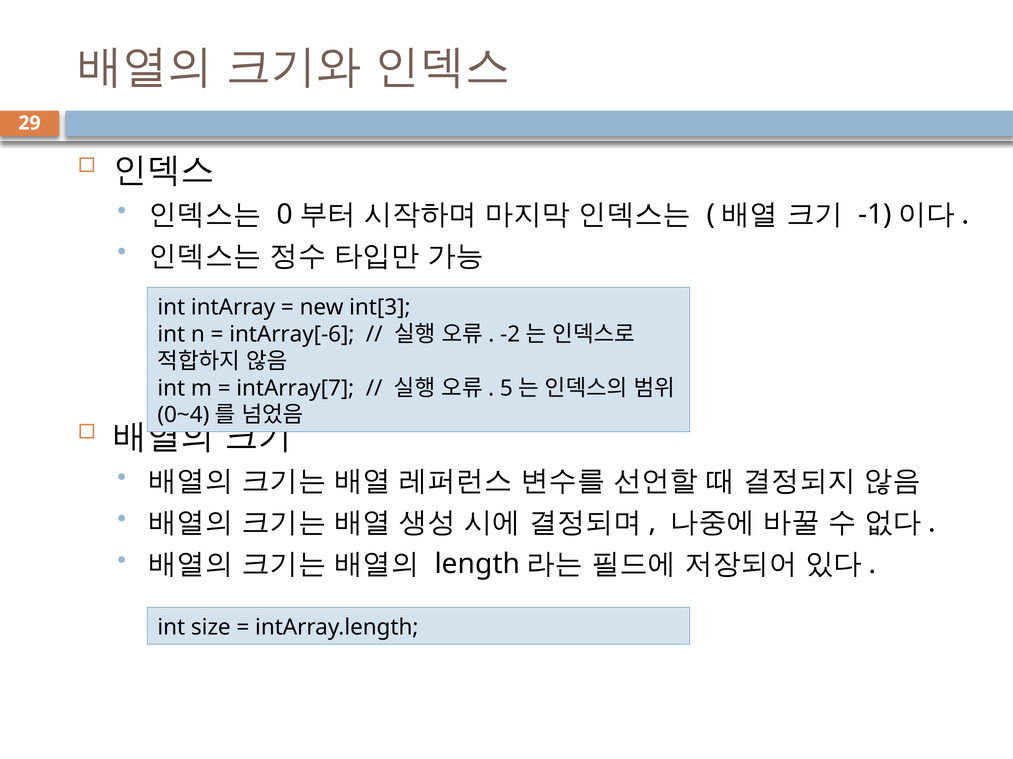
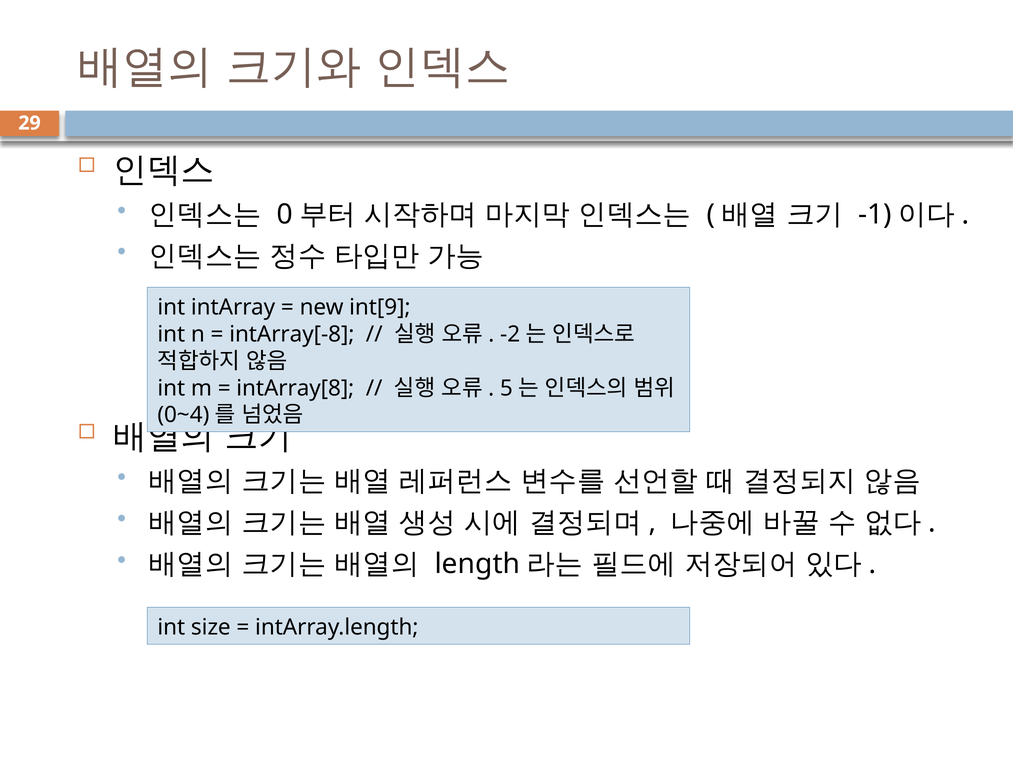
int[3: int[3 -> int[9
intArray[-6: intArray[-6 -> intArray[-8
intArray[7: intArray[7 -> intArray[8
